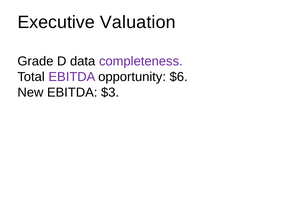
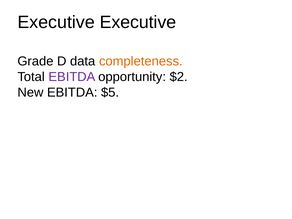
Executive Valuation: Valuation -> Executive
completeness colour: purple -> orange
$6: $6 -> $2
$3: $3 -> $5
